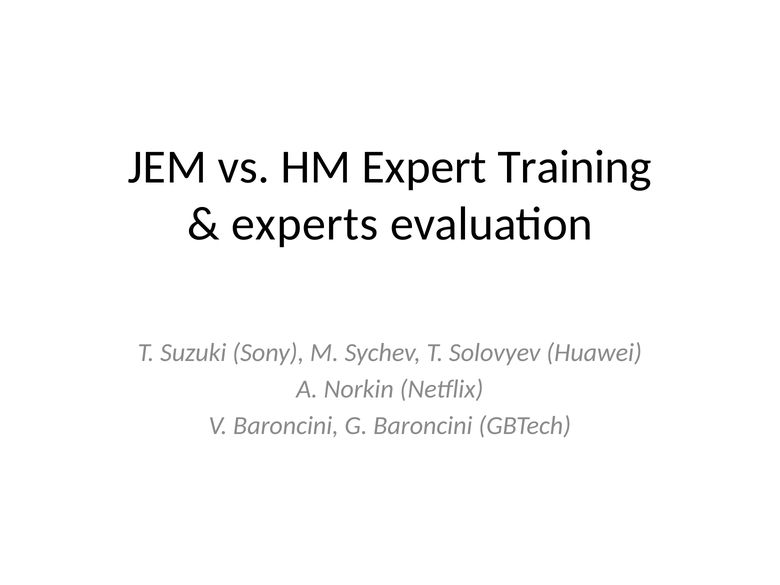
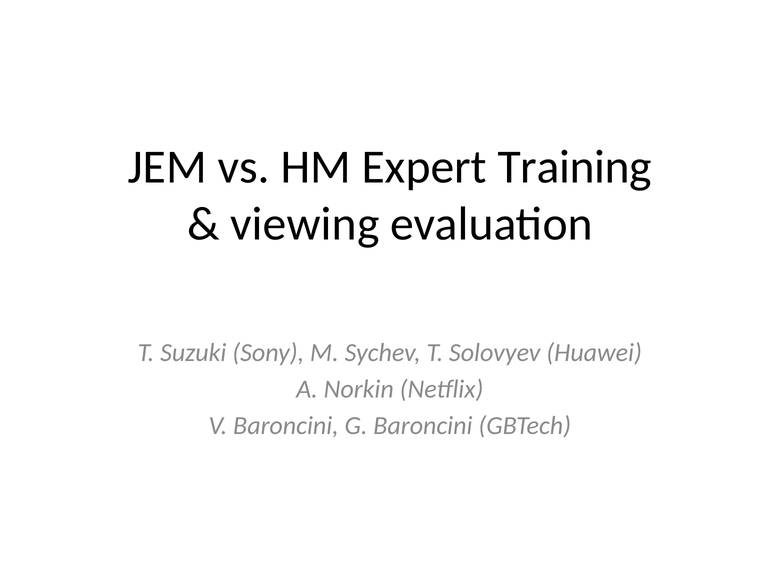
experts: experts -> viewing
